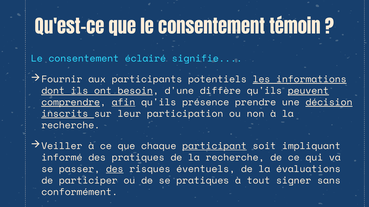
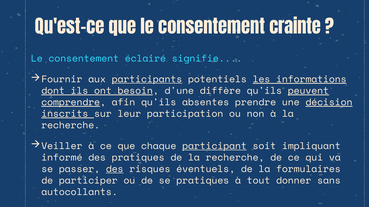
témoin: témoin -> crainte
participants at (147, 79) underline: none -> present
afin underline: present -> none
présence: présence -> absentes
évaluations: évaluations -> formulaires
tout signer: signer -> donner
conformément: conformément -> autocollants
